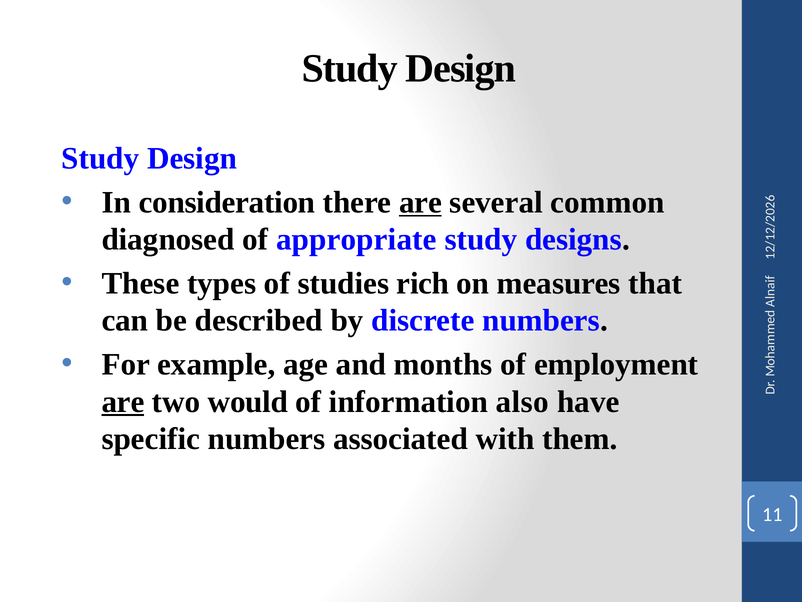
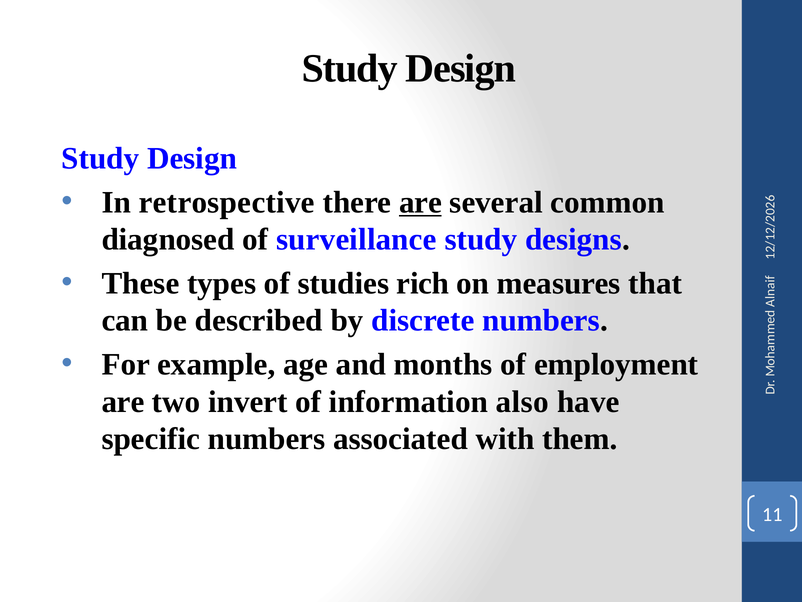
consideration: consideration -> retrospective
appropriate: appropriate -> surveillance
are at (123, 401) underline: present -> none
would: would -> invert
